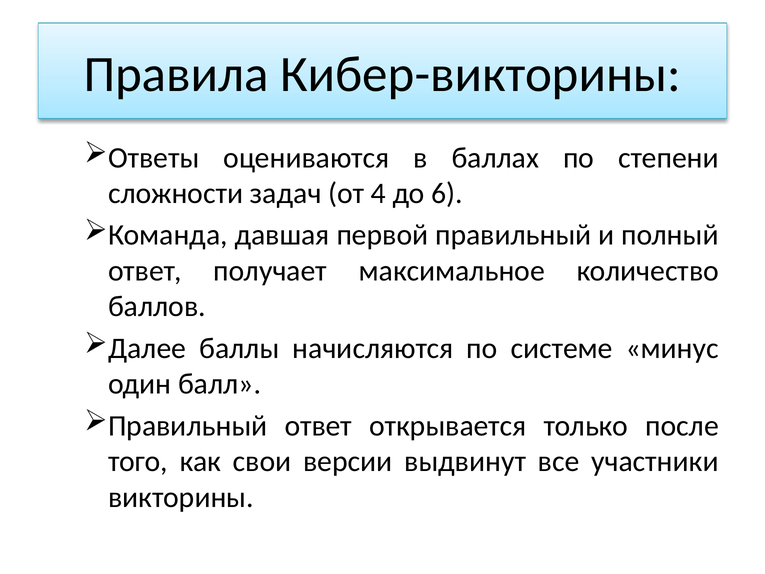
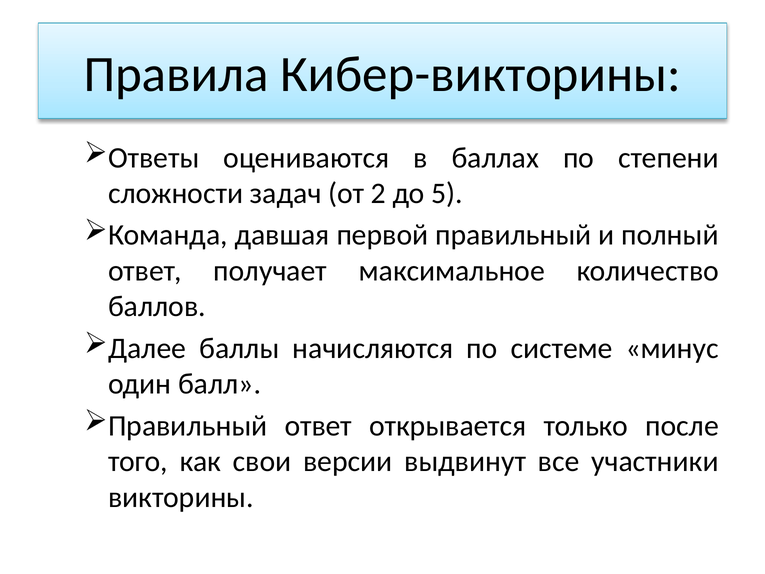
4: 4 -> 2
6: 6 -> 5
